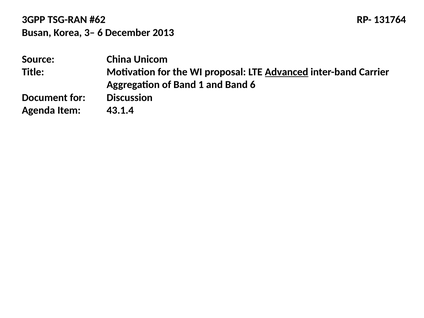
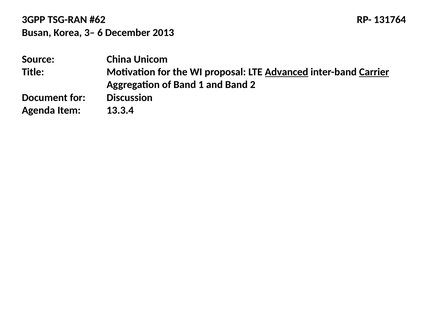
Carrier underline: none -> present
Band 6: 6 -> 2
43.1.4: 43.1.4 -> 13.3.4
